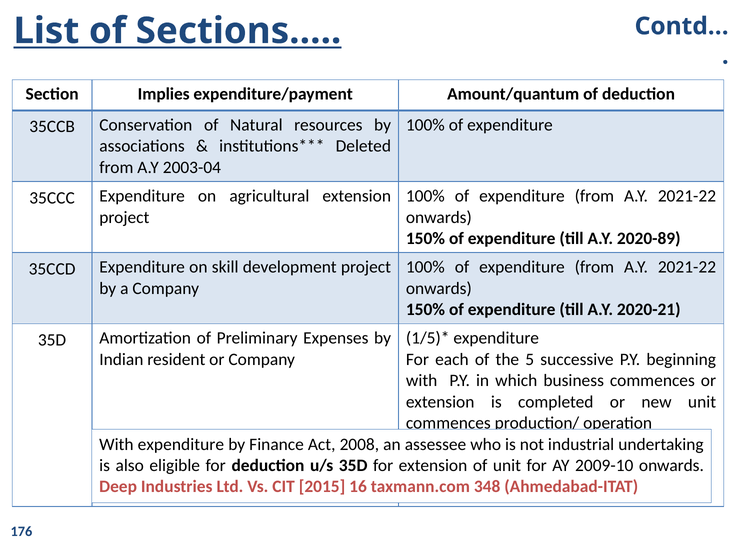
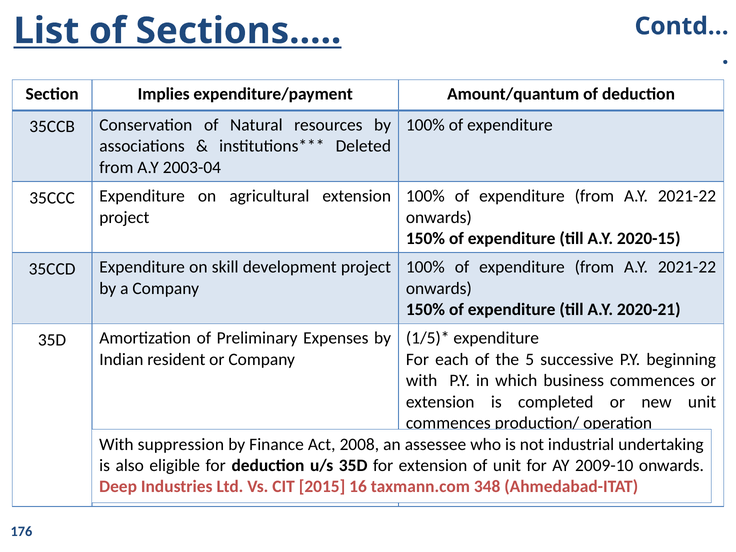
2020-89: 2020-89 -> 2020-15
With expenditure: expenditure -> suppression
